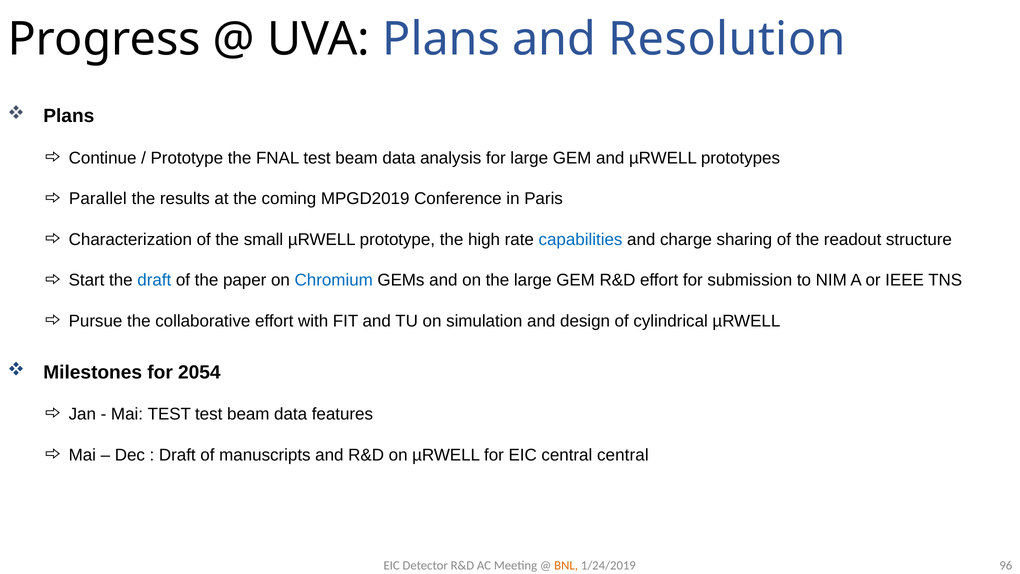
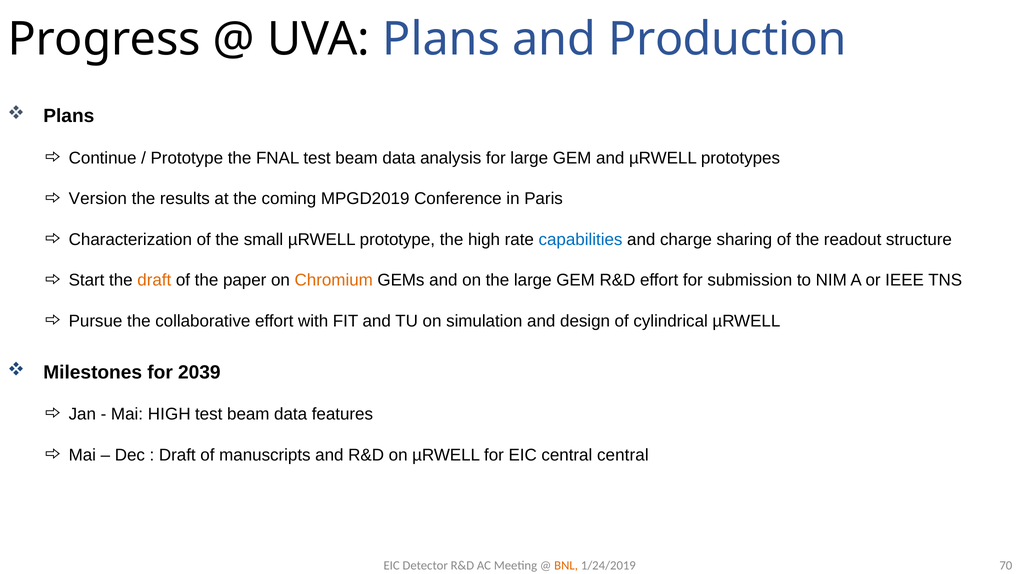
Resolution: Resolution -> Production
Parallel: Parallel -> Version
draft at (154, 280) colour: blue -> orange
Chromium colour: blue -> orange
2054: 2054 -> 2039
Mai TEST: TEST -> HIGH
96: 96 -> 70
